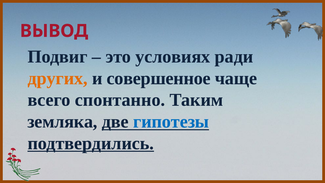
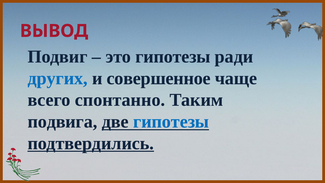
это условиях: условиях -> гипотезы
других colour: orange -> blue
земляка: земляка -> подвига
